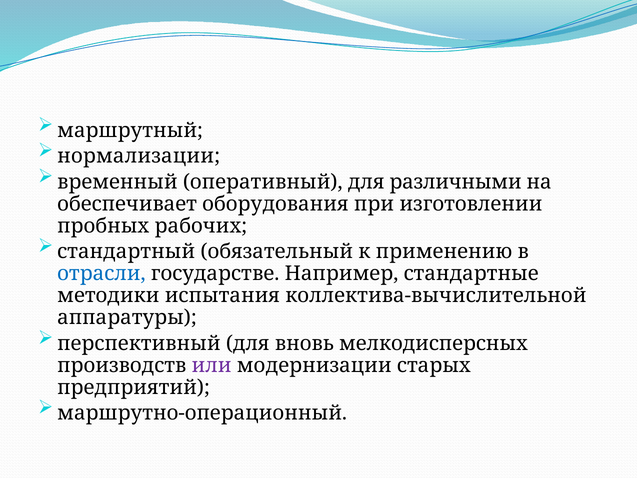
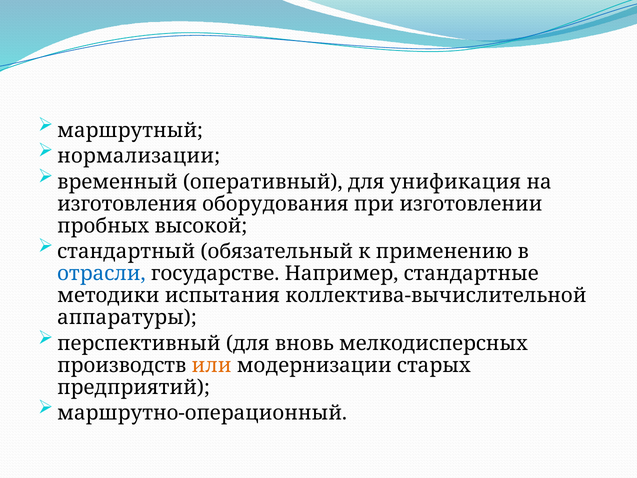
различными: различными -> унификация
обеспечивает: обеспечивает -> изготовления
рабочих: рабочих -> высокой
или colour: purple -> orange
